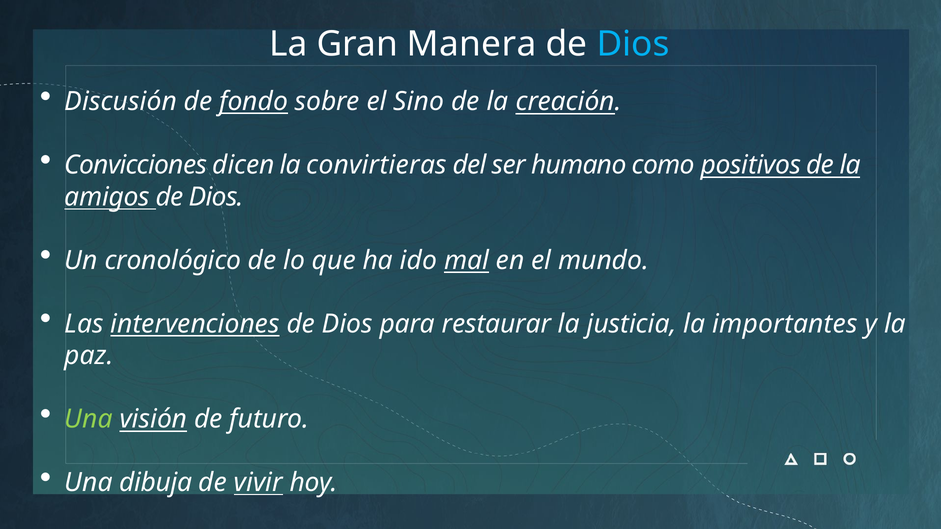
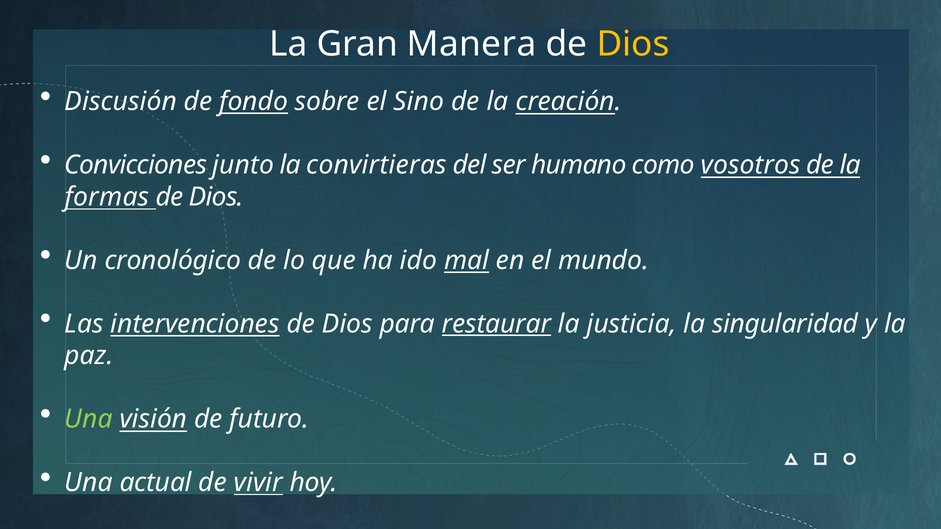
Dios at (633, 44) colour: light blue -> yellow
dicen: dicen -> junto
positivos: positivos -> vosotros
amigos: amigos -> formas
restaurar underline: none -> present
importantes: importantes -> singularidad
dibuja: dibuja -> actual
